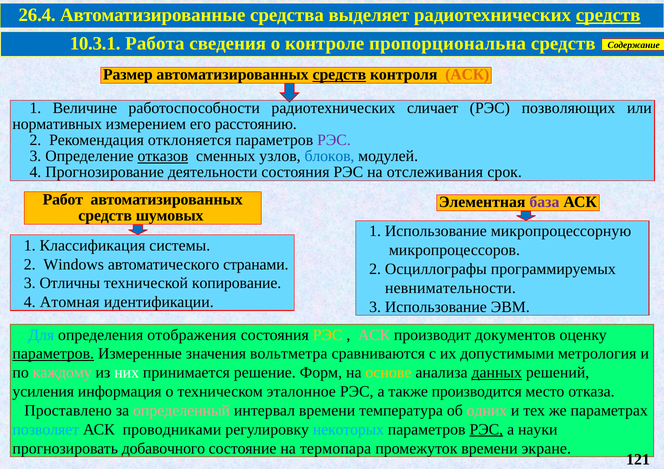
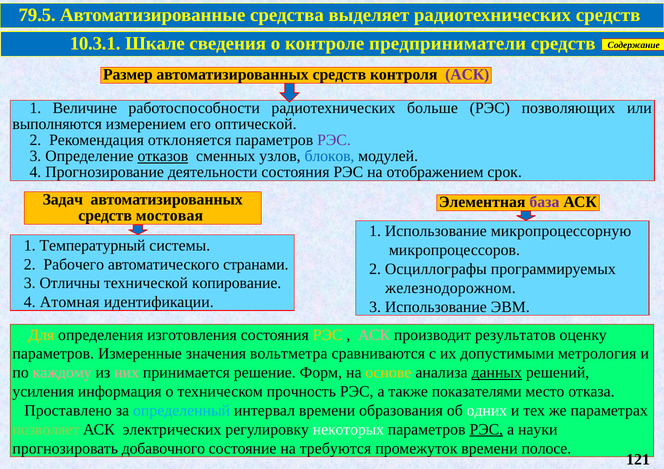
26.4: 26.4 -> 79.5
средств at (608, 15) underline: present -> none
Работа: Работа -> Шкале
пропорциональна: пропорциональна -> предприниматели
средств at (339, 75) underline: present -> none
АСК at (467, 75) colour: orange -> purple
сличает: сличает -> больше
нормативных: нормативных -> выполняются
расстоянию: расстоянию -> оптической
отслеживания: отслеживания -> отображением
Работ: Работ -> Задач
шумовых: шумовых -> мостовая
Классификация: Классификация -> Температурный
Windows: Windows -> Рабочего
невнимательности: невнимательности -> железнодорожном
Для colour: light blue -> yellow
отображения: отображения -> изготовления
документов: документов -> результатов
параметров at (53, 354) underline: present -> none
них colour: white -> pink
эталонное: эталонное -> прочность
производится: производится -> показателями
определенный colour: pink -> light blue
температура: температура -> образования
одних colour: pink -> white
позволяет colour: light blue -> light green
проводниками: проводниками -> электрических
некоторых colour: light blue -> white
термопара: термопара -> требуются
экране: экране -> полосе
